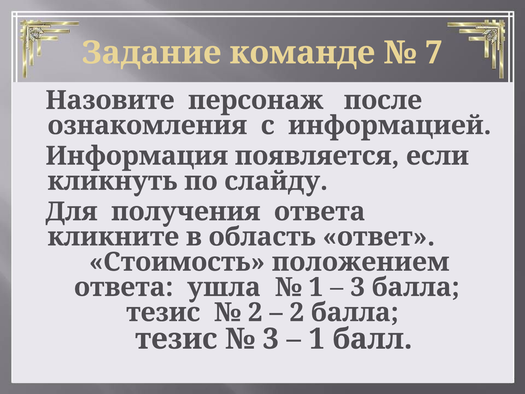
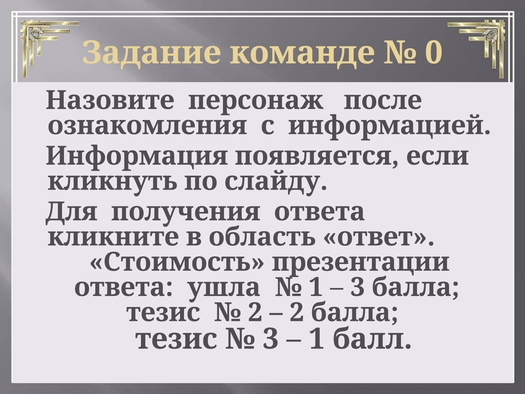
7: 7 -> 0
положением: положением -> презентации
